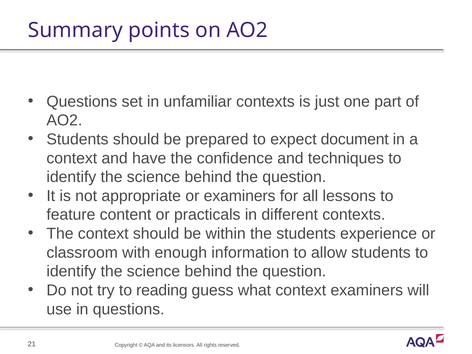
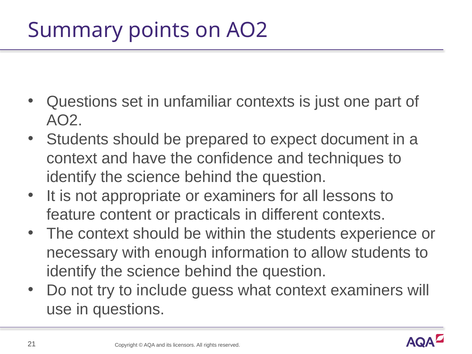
classroom: classroom -> necessary
reading: reading -> include
